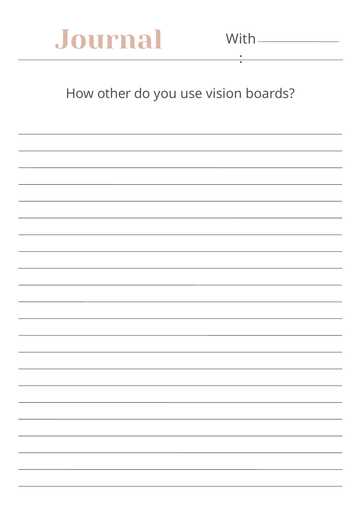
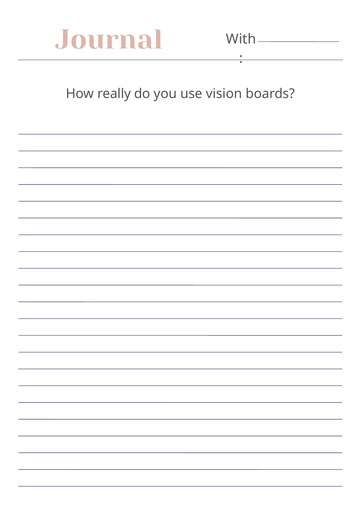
other: other -> really
